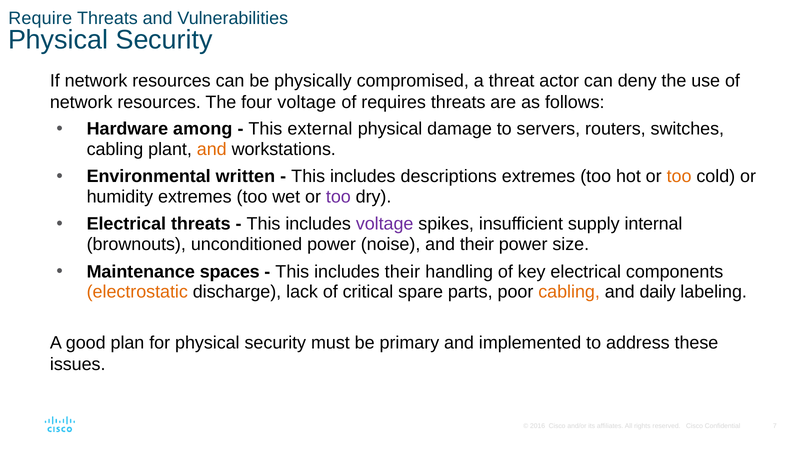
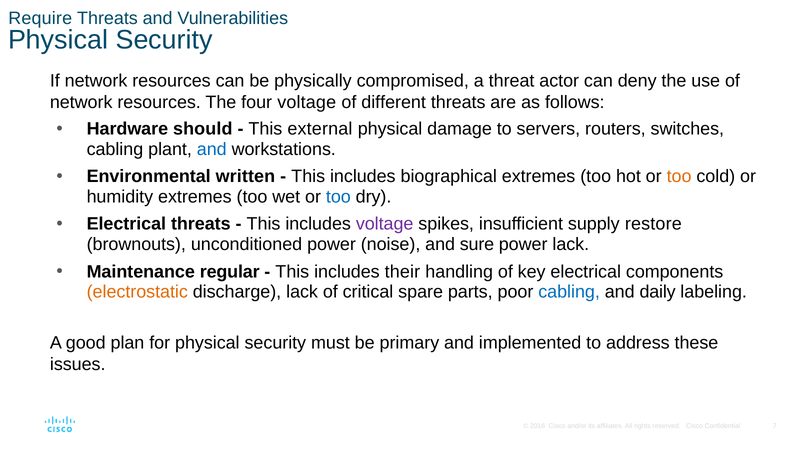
requires: requires -> different
among: among -> should
and at (212, 149) colour: orange -> blue
descriptions: descriptions -> biographical
too at (338, 197) colour: purple -> blue
internal: internal -> restore
and their: their -> sure
power size: size -> lack
spaces: spaces -> regular
cabling at (569, 292) colour: orange -> blue
